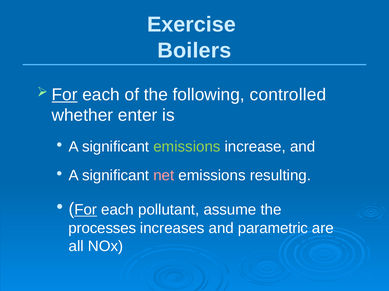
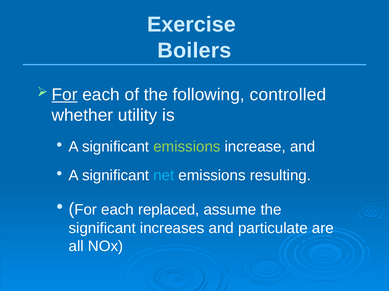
enter: enter -> utility
net colour: pink -> light blue
For at (86, 210) underline: present -> none
pollutant: pollutant -> replaced
processes at (102, 229): processes -> significant
parametric: parametric -> particulate
